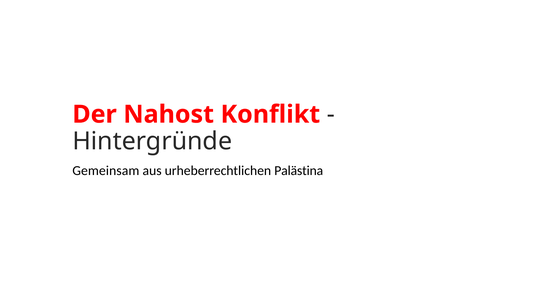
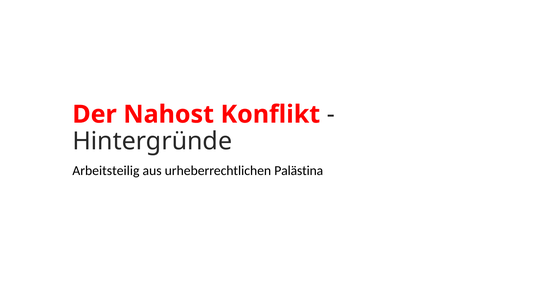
Gemeinsam: Gemeinsam -> Arbeitsteilig
